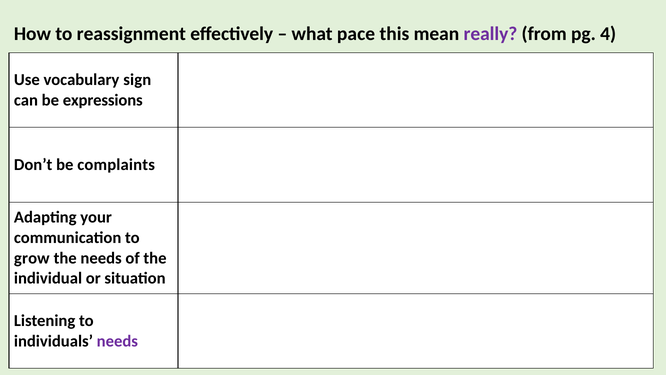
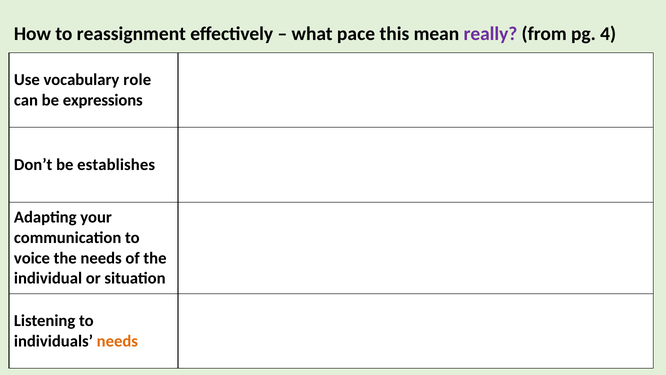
sign: sign -> role
complaints: complaints -> establishes
grow: grow -> voice
needs at (117, 341) colour: purple -> orange
